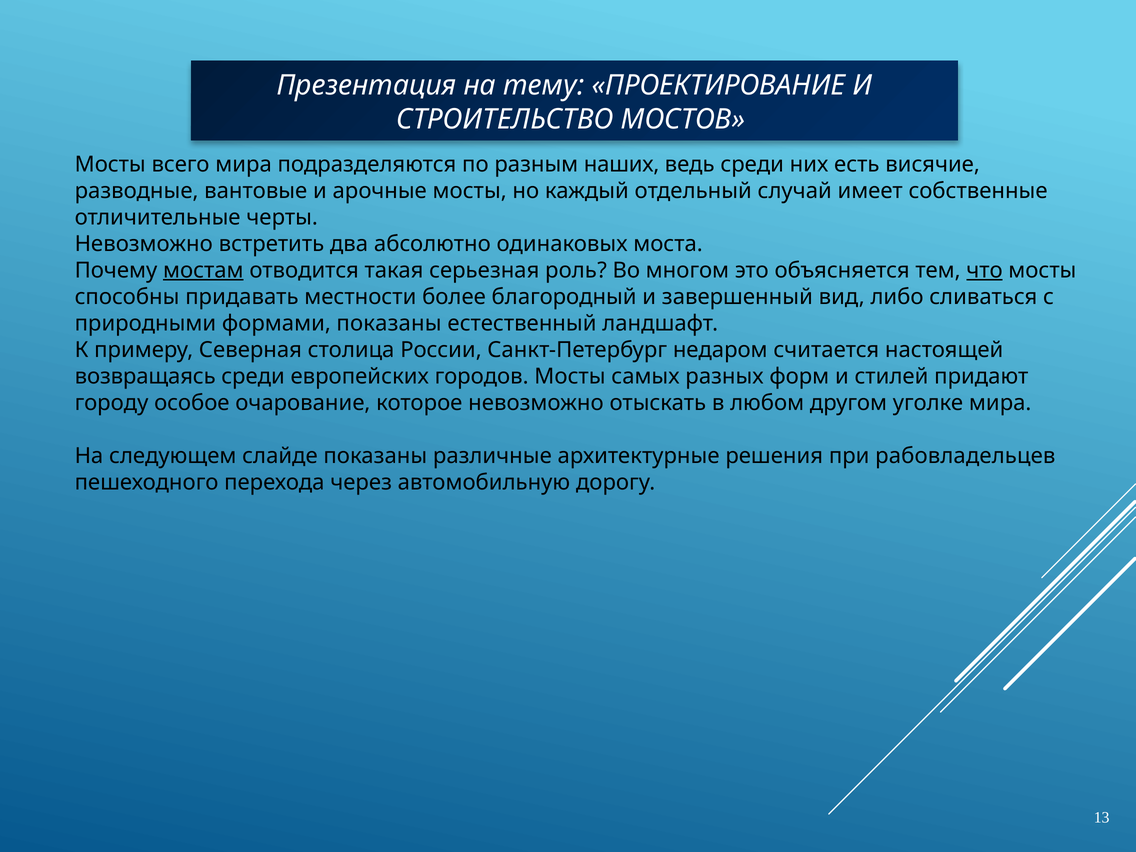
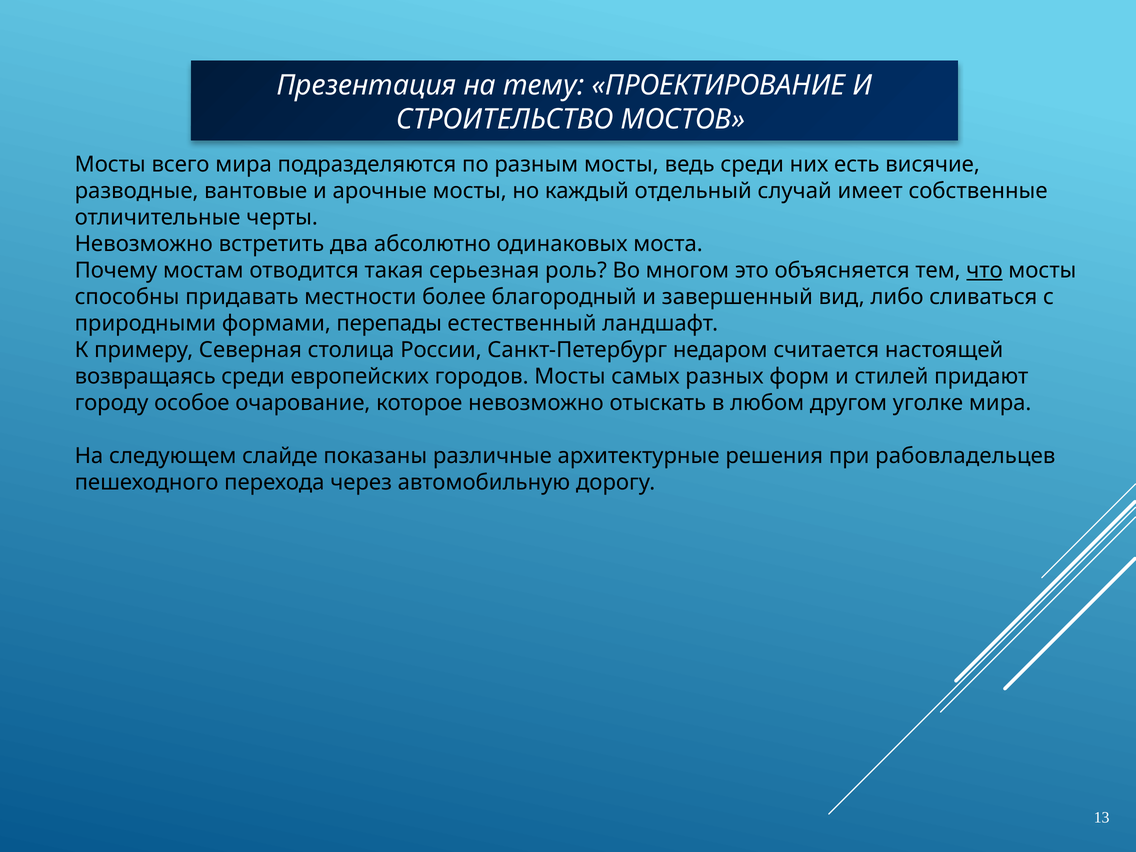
разным наших: наших -> мосты
мостам underline: present -> none
формами показаны: показаны -> перепады
